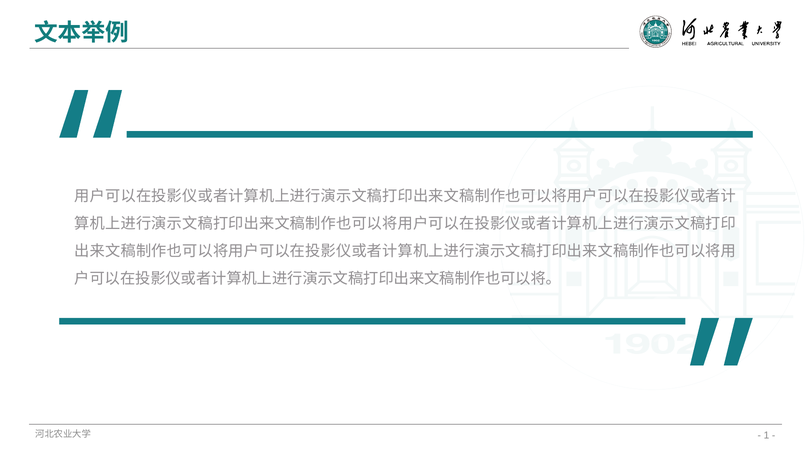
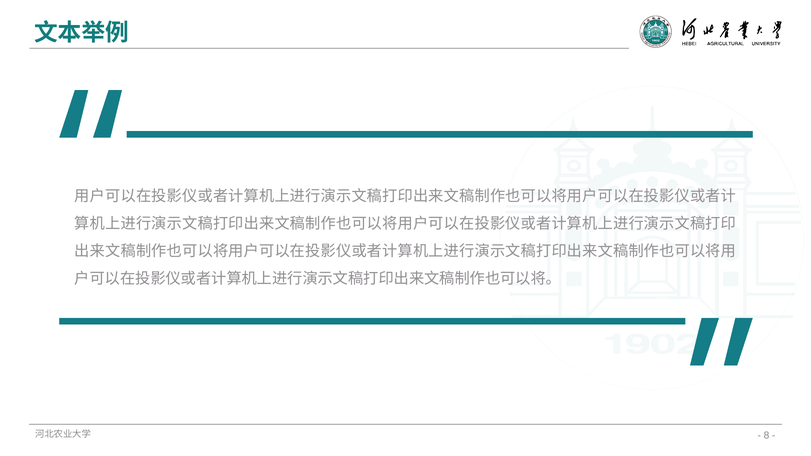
1: 1 -> 8
